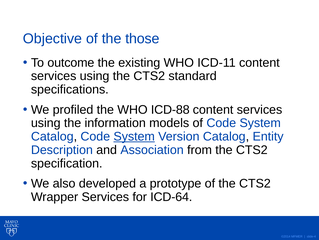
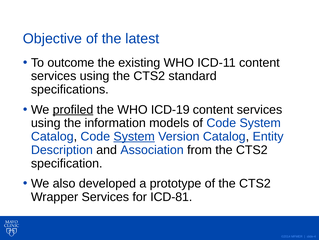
those: those -> latest
profiled underline: none -> present
ICD-88: ICD-88 -> ICD-19
ICD-64: ICD-64 -> ICD-81
